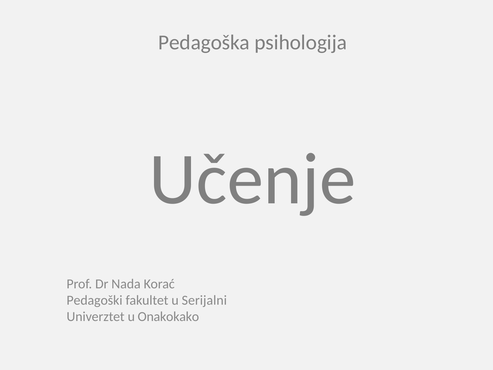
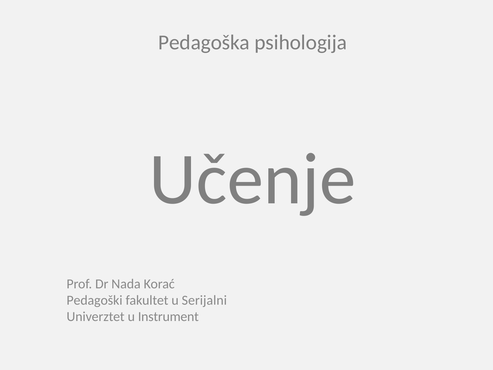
Onakokako: Onakokako -> Instrument
